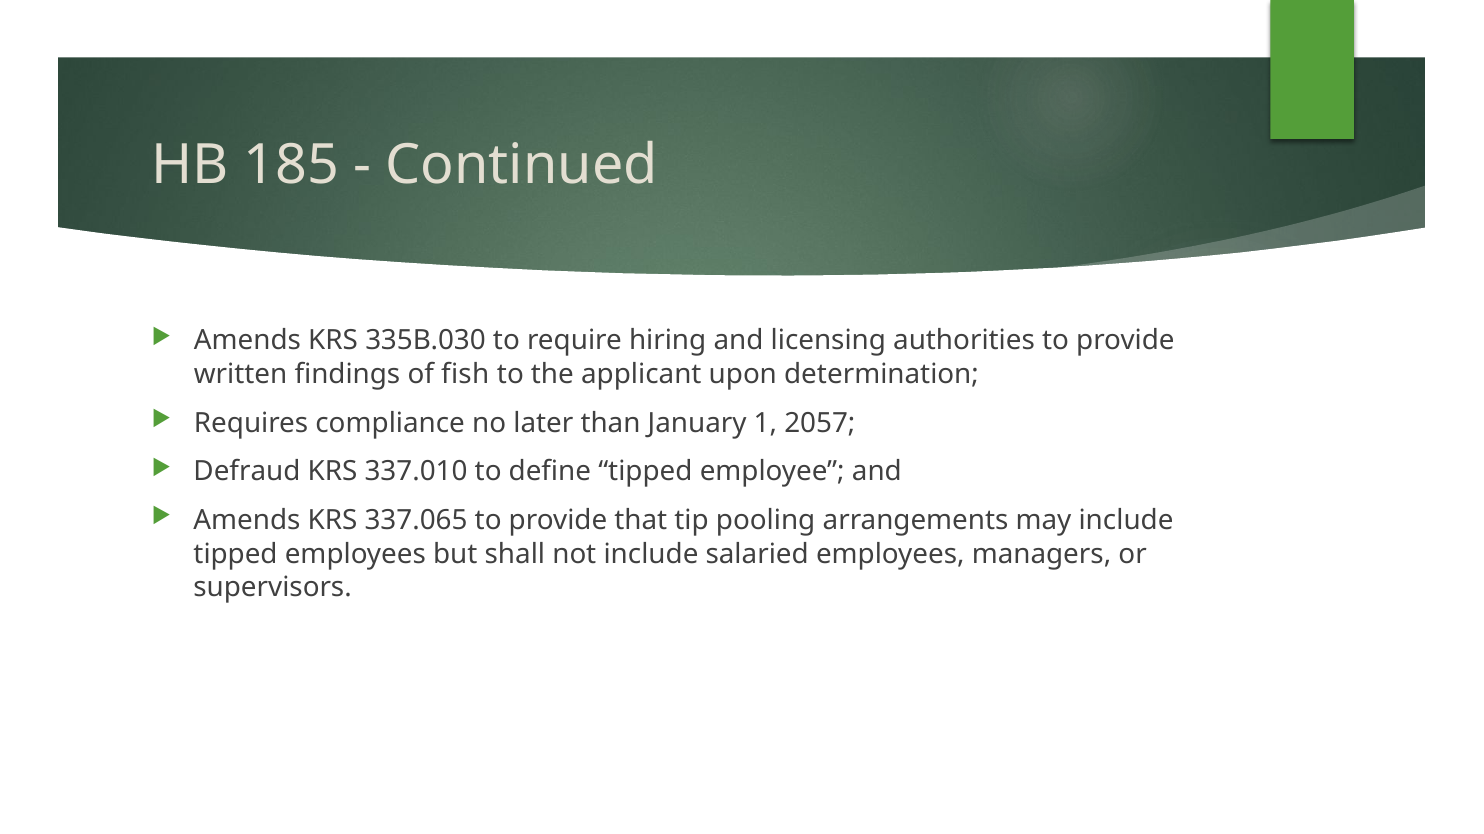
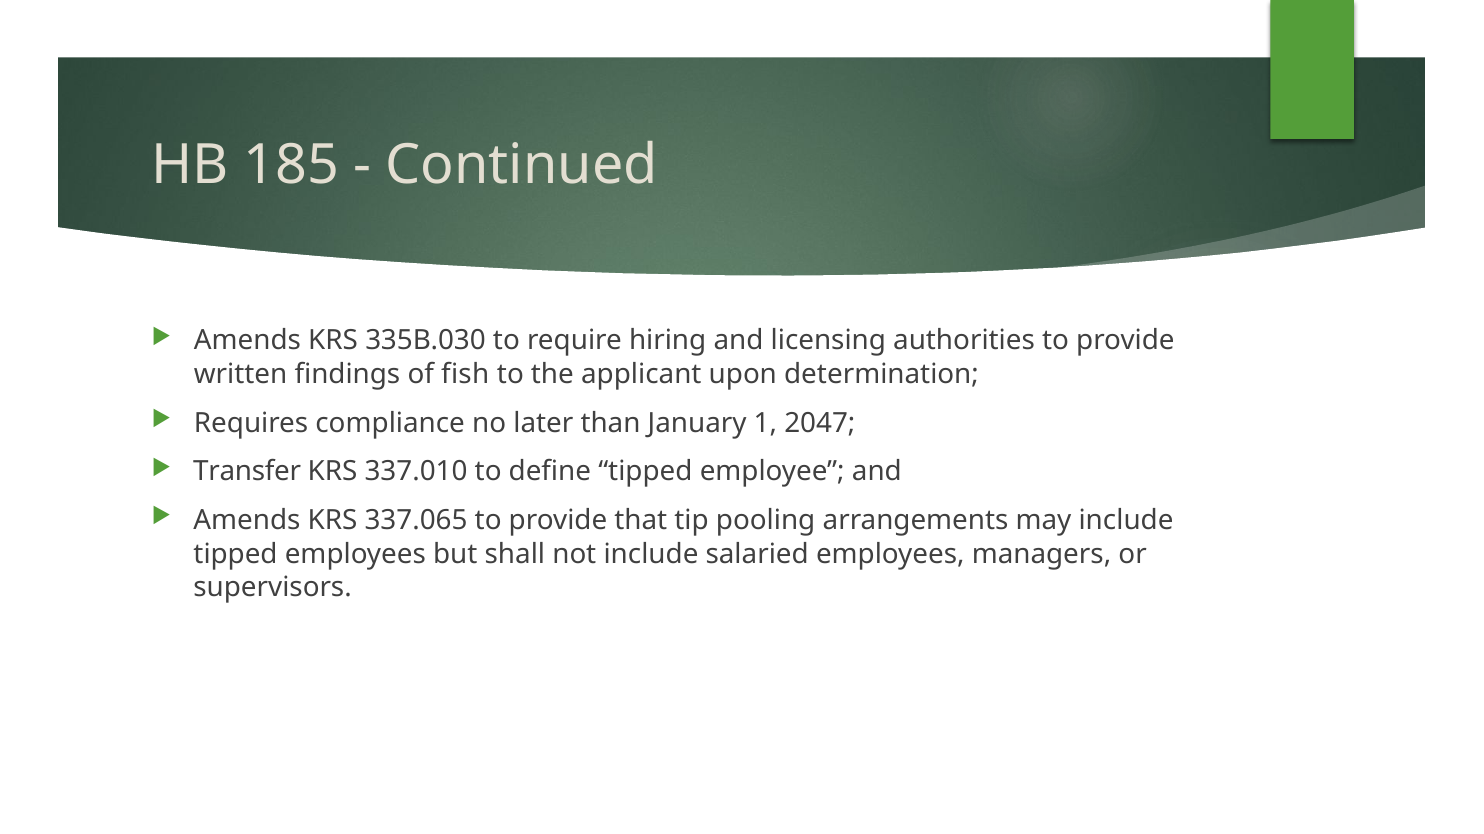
2057: 2057 -> 2047
Defraud: Defraud -> Transfer
